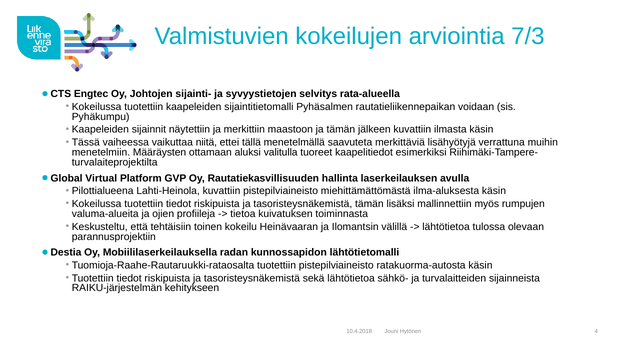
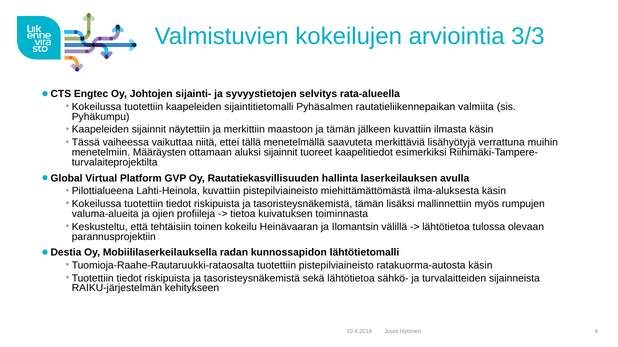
7/3: 7/3 -> 3/3
voidaan: voidaan -> valmiita
aluksi valitulla: valitulla -> sijainnit
